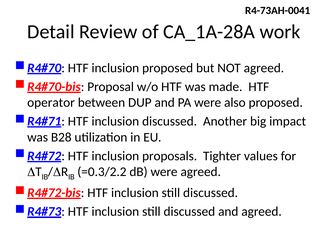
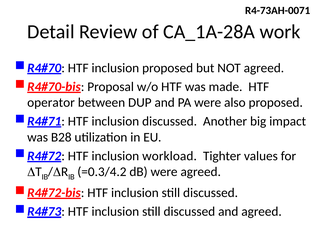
R4-73AH-0041: R4-73AH-0041 -> R4-73AH-0071
proposals: proposals -> workload
=0.3/2.2: =0.3/2.2 -> =0.3/4.2
